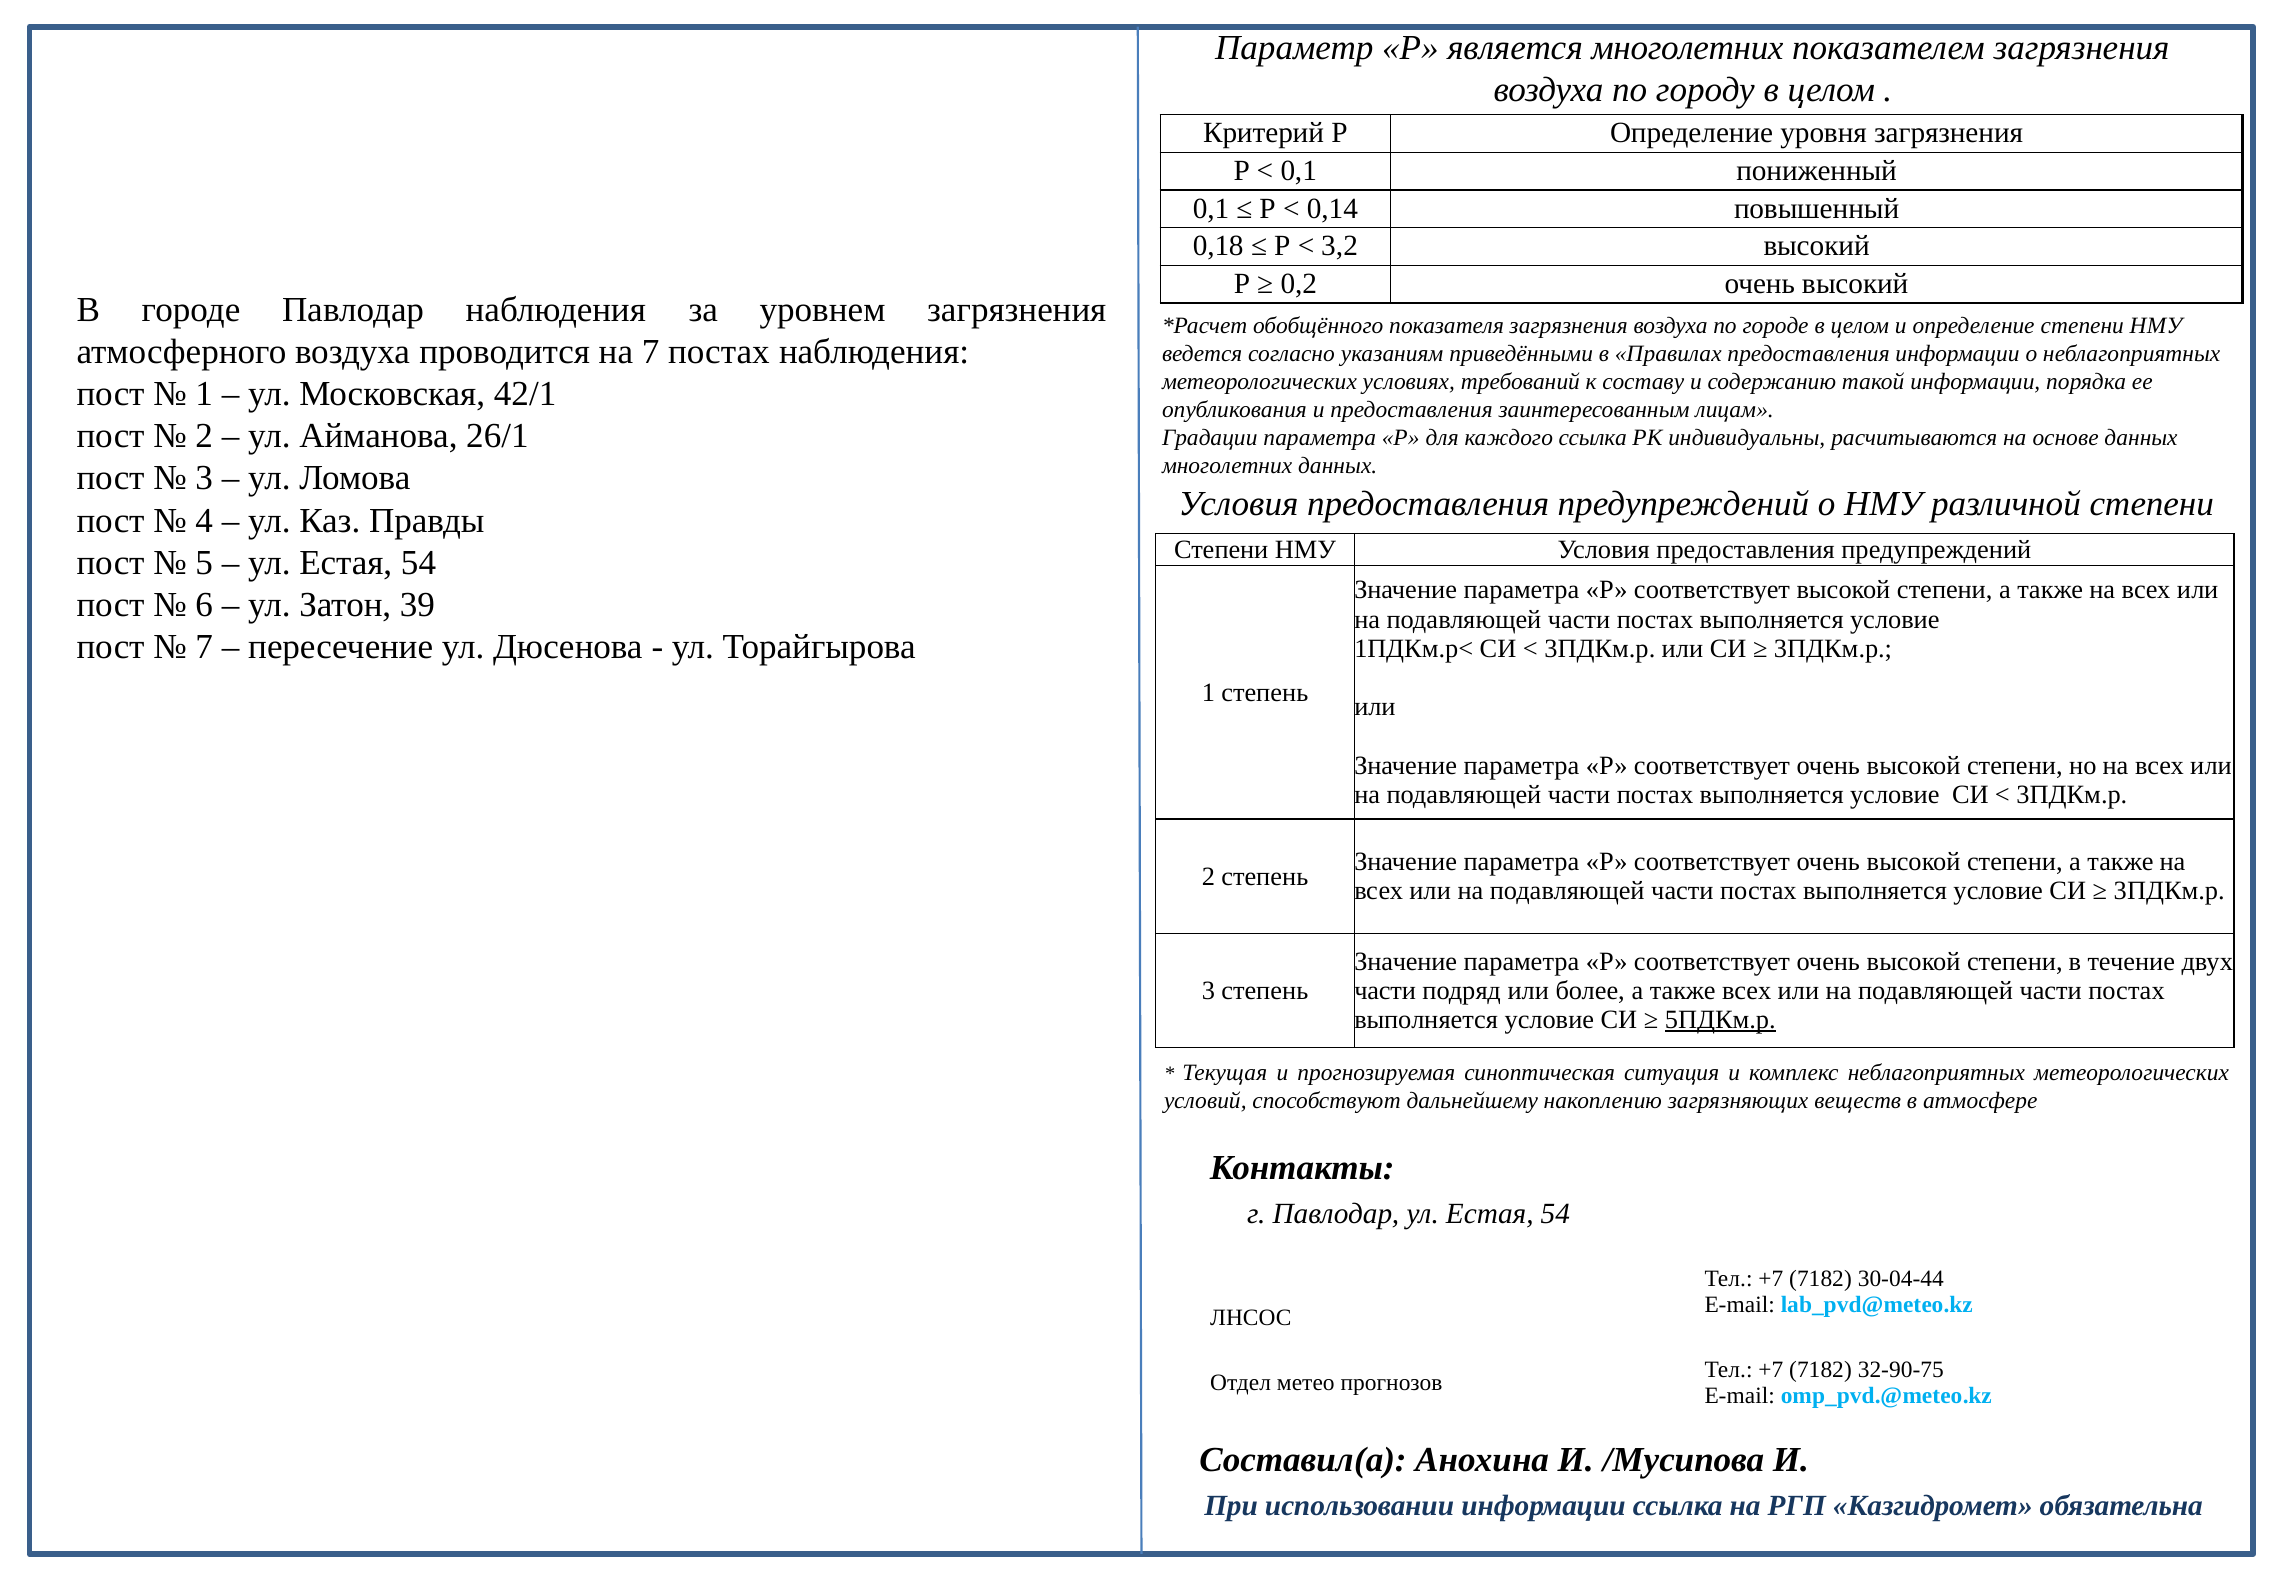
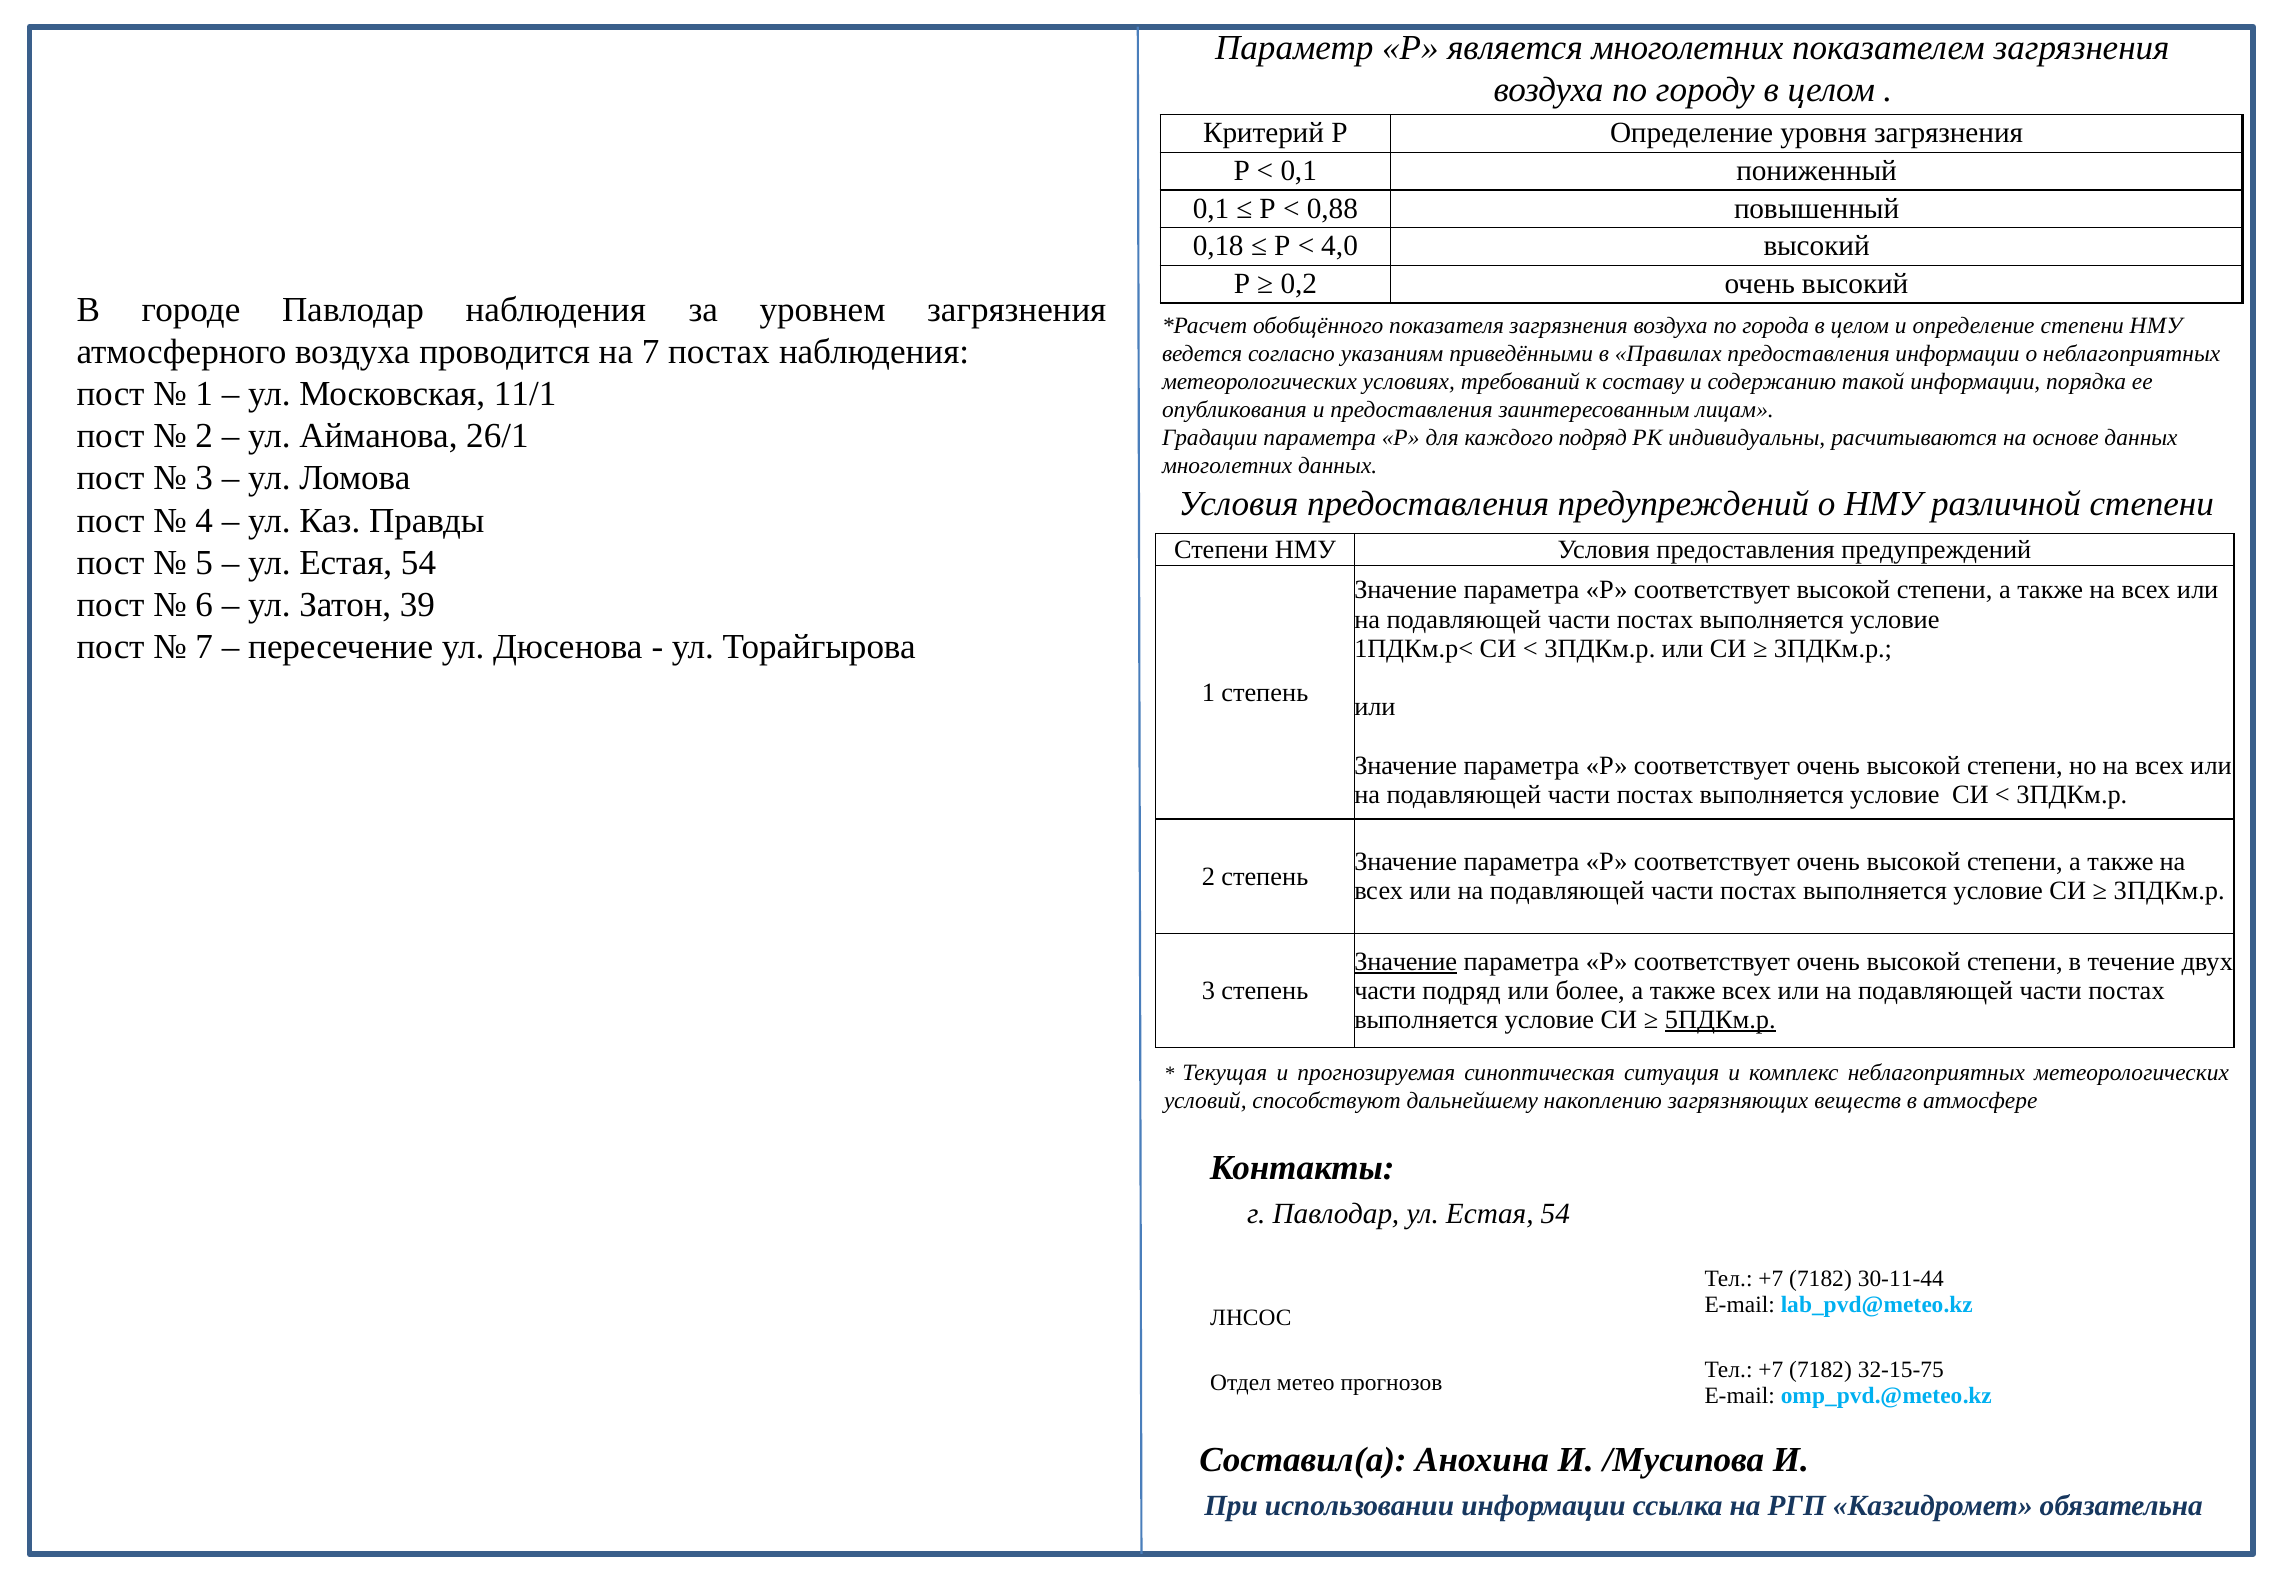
0,14: 0,14 -> 0,88
3,2: 3,2 -> 4,0
по городе: городе -> города
42/1: 42/1 -> 11/1
каждого ссылка: ссылка -> подряд
Значение at (1406, 961) underline: none -> present
30-04-44: 30-04-44 -> 30-11-44
32-90-75: 32-90-75 -> 32-15-75
